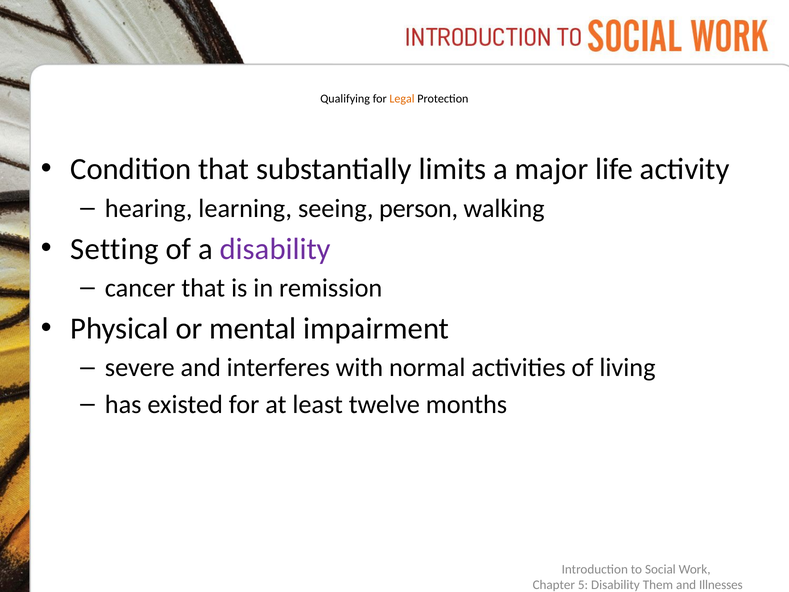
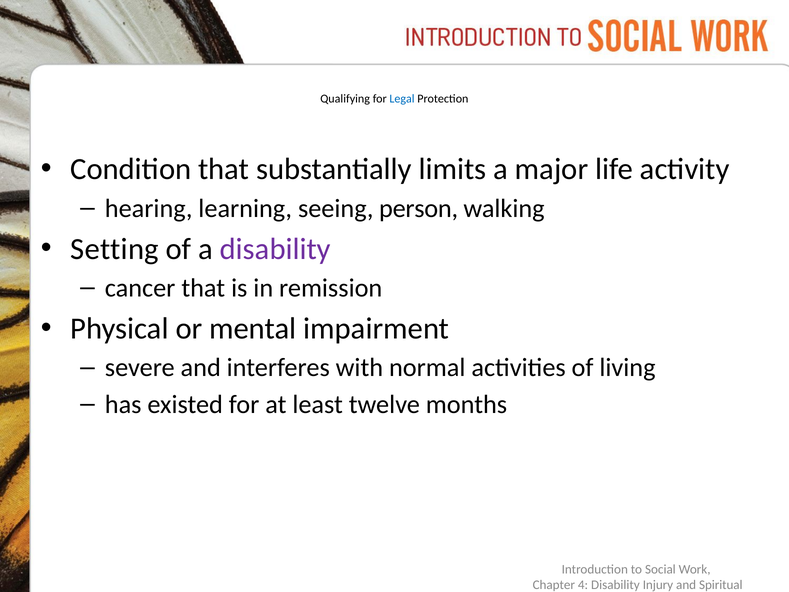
Legal colour: orange -> blue
5: 5 -> 4
Them: Them -> Injury
Illnesses: Illnesses -> Spiritual
